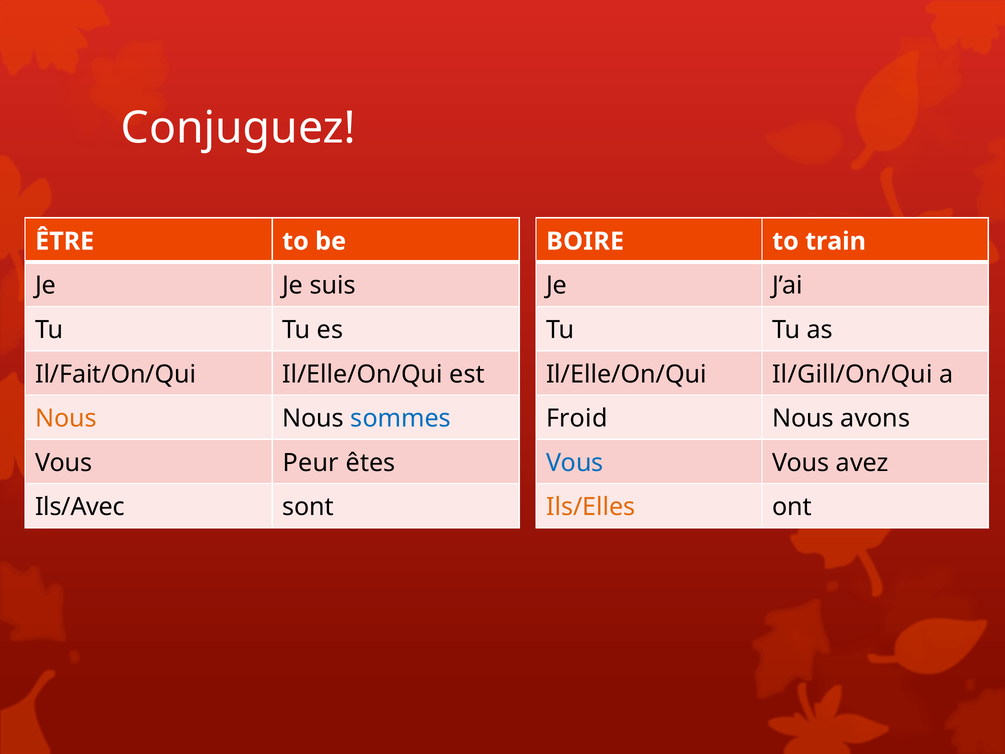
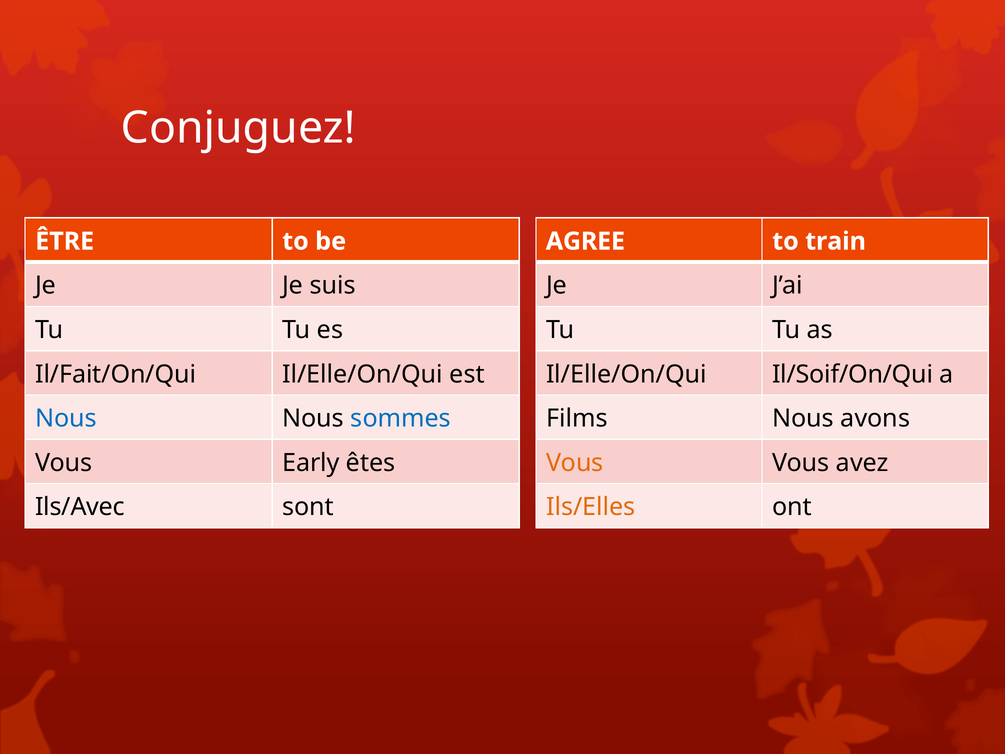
BOIRE: BOIRE -> AGREE
Il/Gill/On/Qui: Il/Gill/On/Qui -> Il/Soif/On/Qui
Nous at (66, 418) colour: orange -> blue
Froid: Froid -> Films
Peur: Peur -> Early
Vous at (575, 463) colour: blue -> orange
